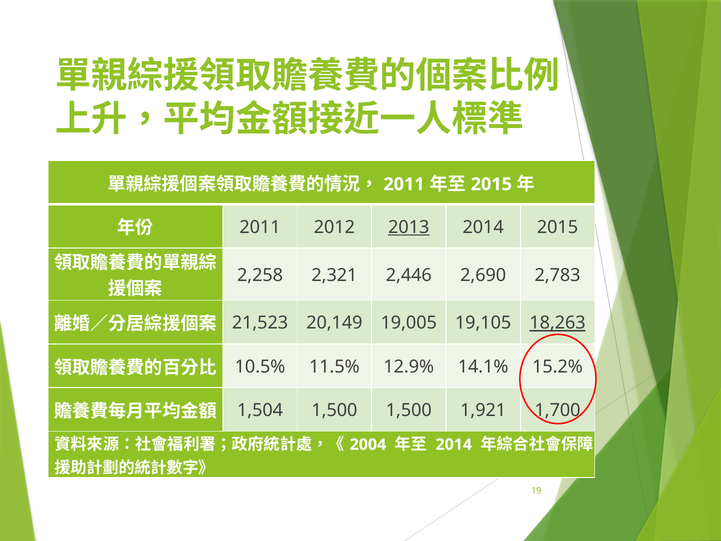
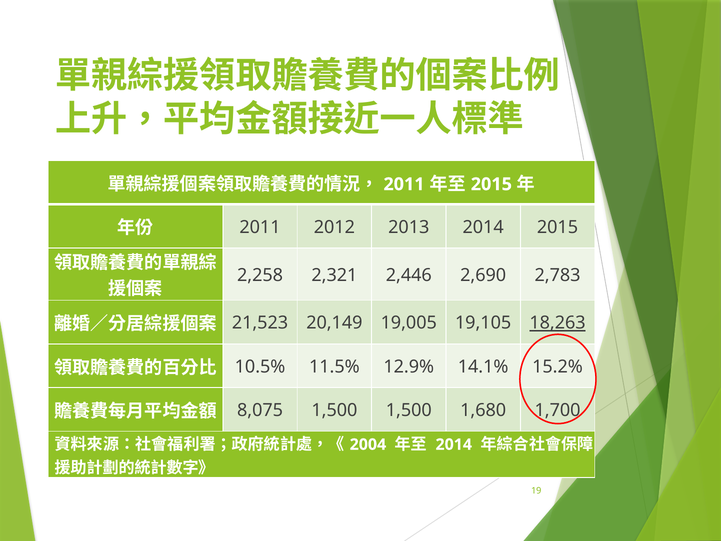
2013 underline: present -> none
1,504: 1,504 -> 8,075
1,921: 1,921 -> 1,680
